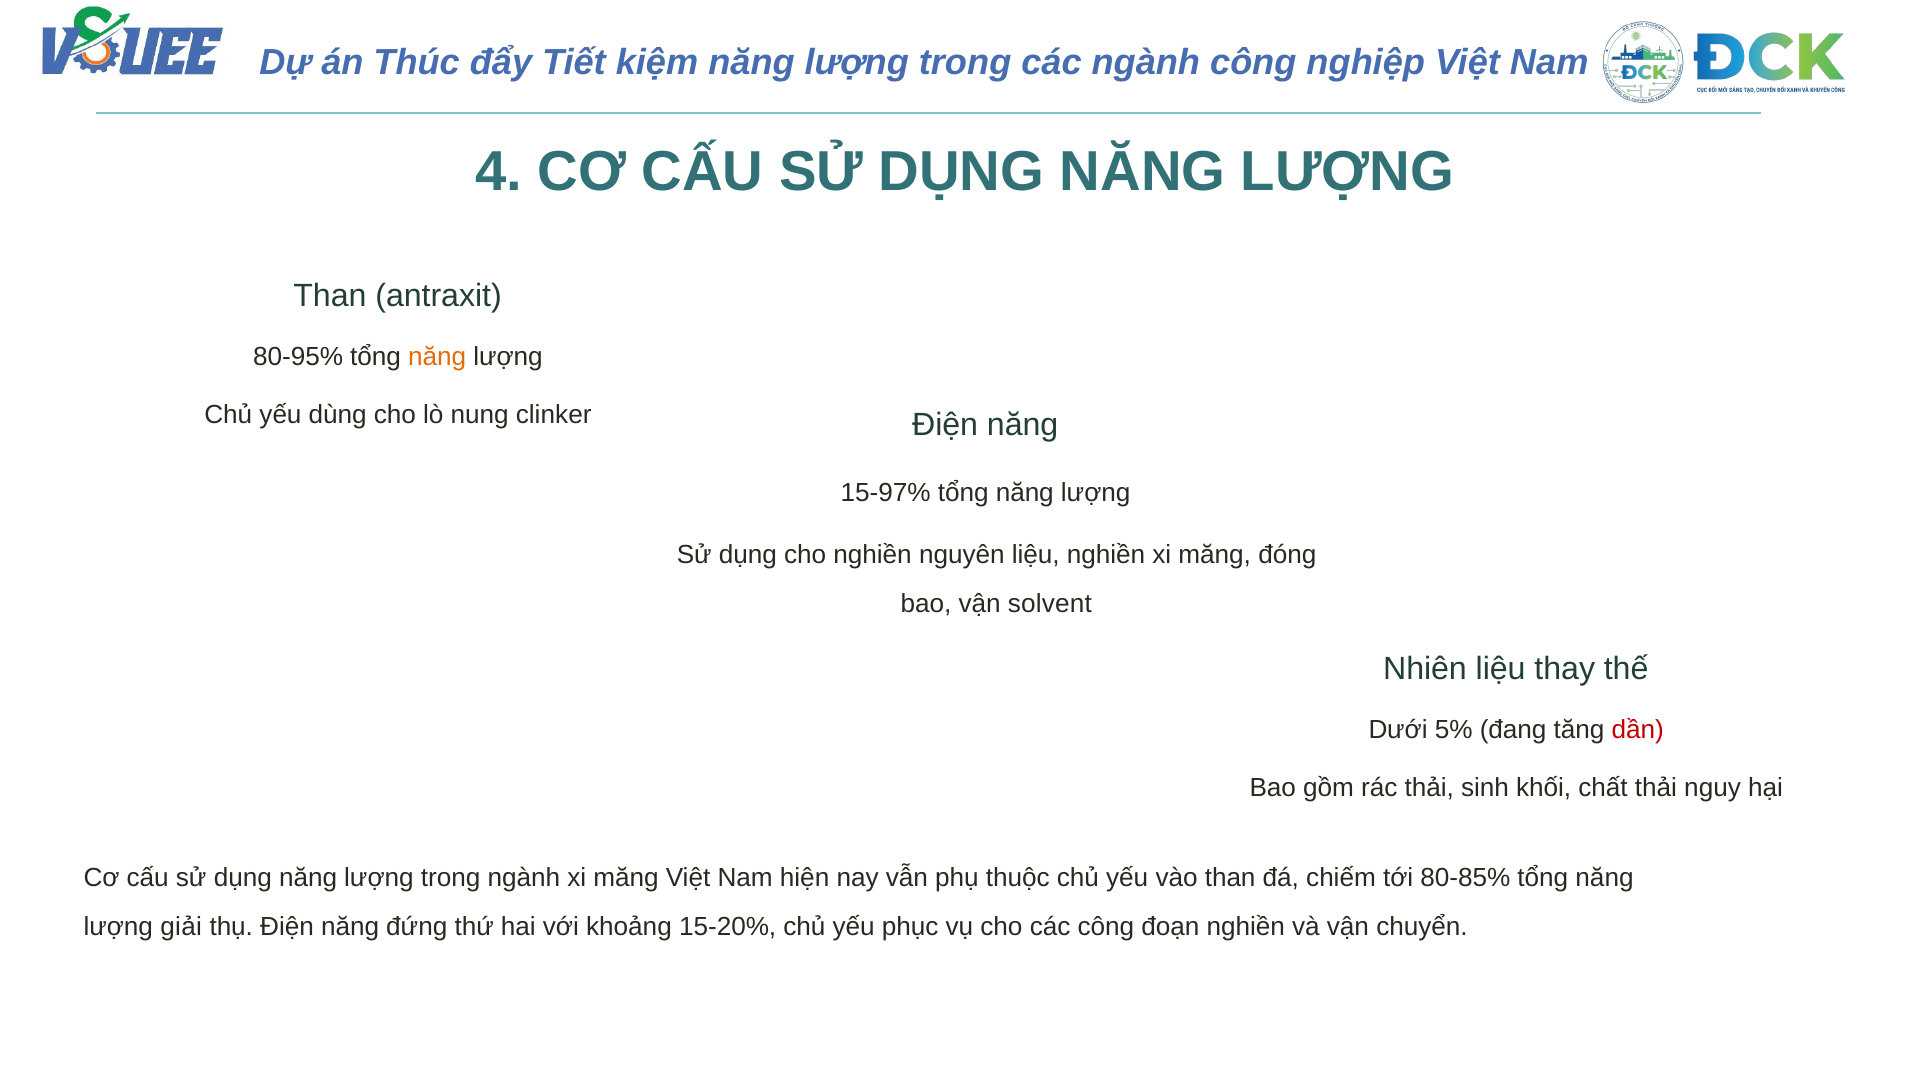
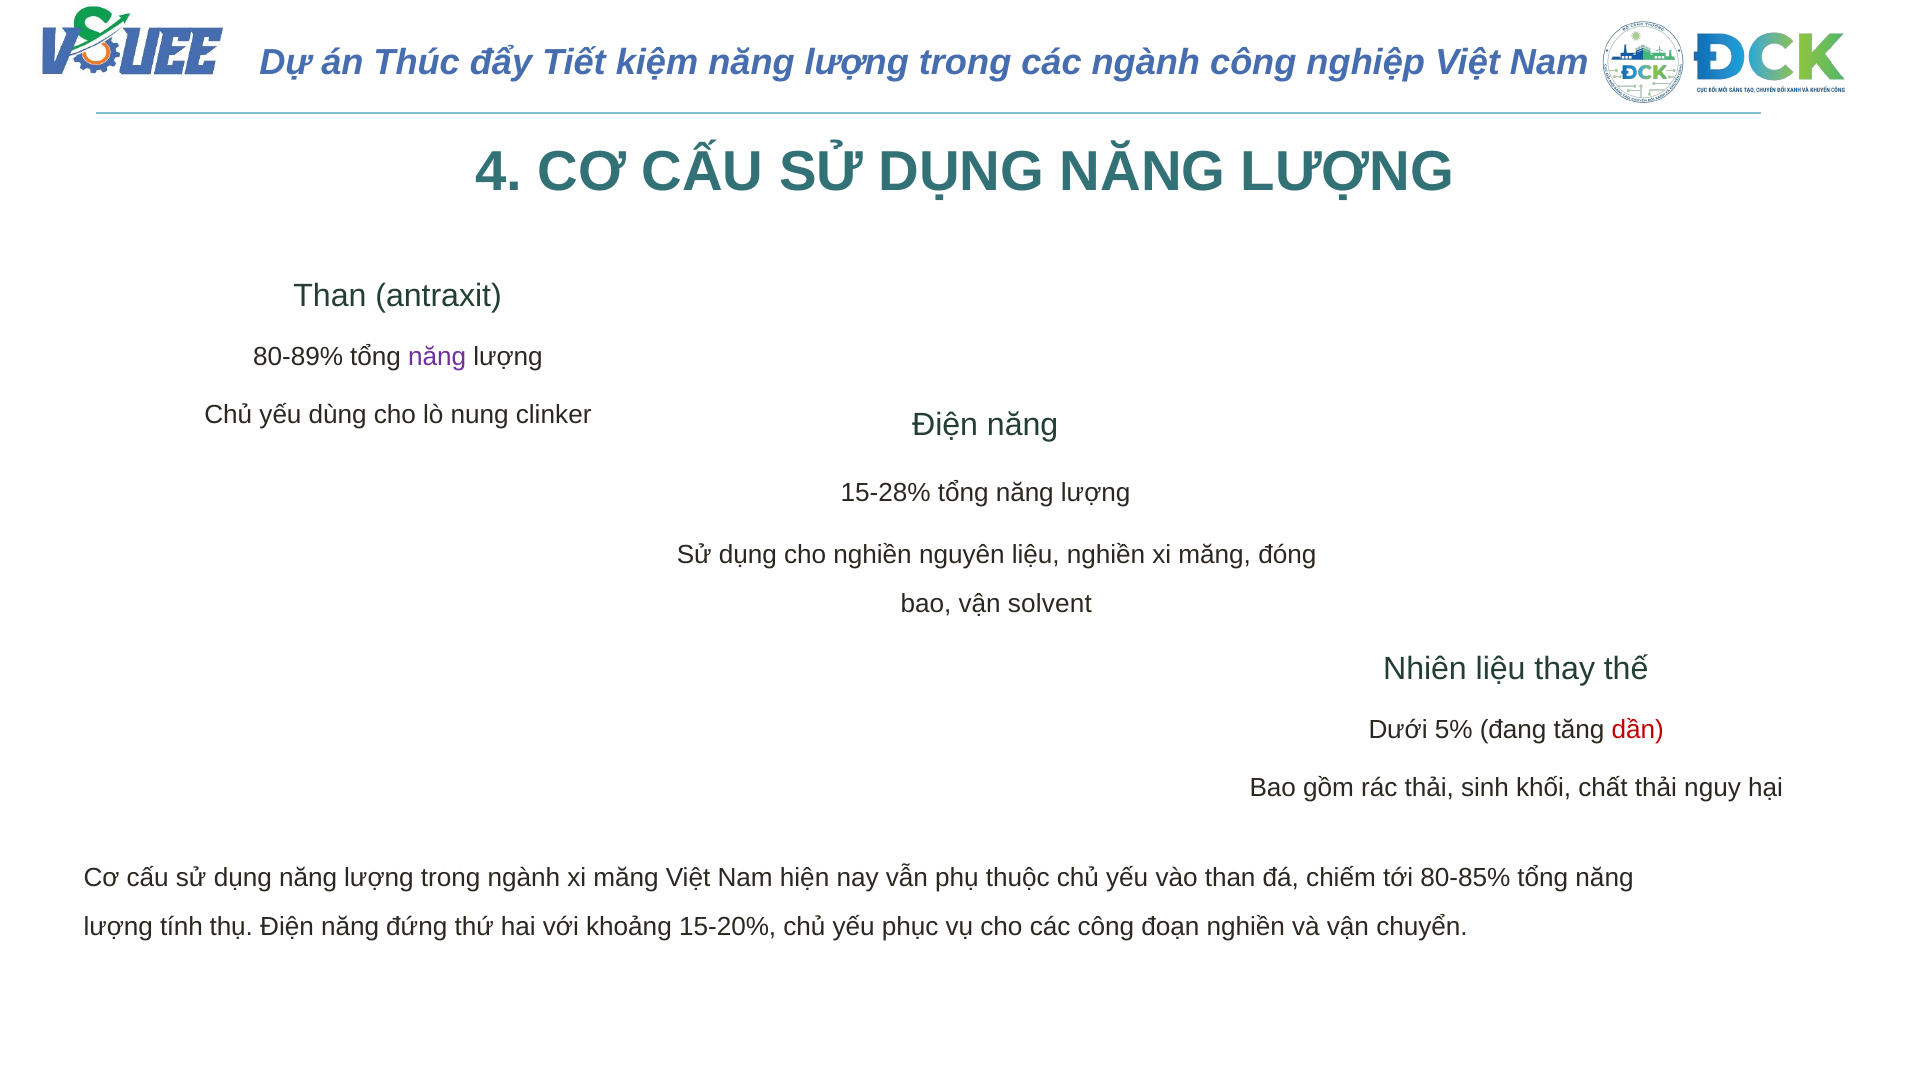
80-95%: 80-95% -> 80-89%
năng at (437, 357) colour: orange -> purple
15-97%: 15-97% -> 15-28%
giải: giải -> tính
